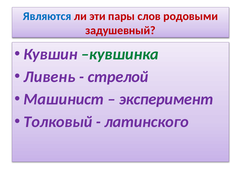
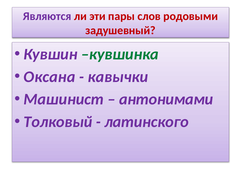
Являются colour: blue -> purple
Ливень: Ливень -> Оксана
стрелой: стрелой -> кавычки
эксперимент: эксперимент -> антонимами
